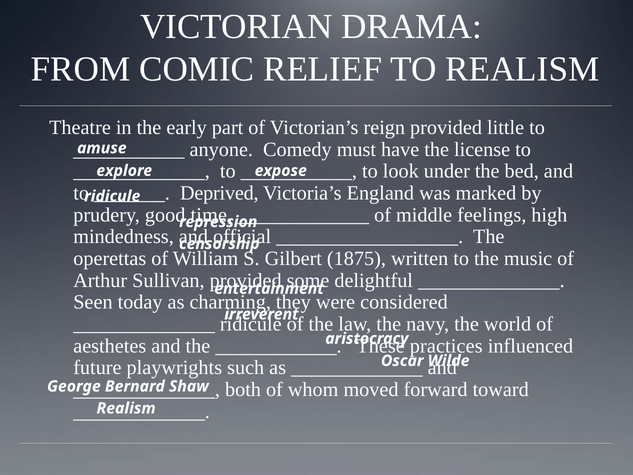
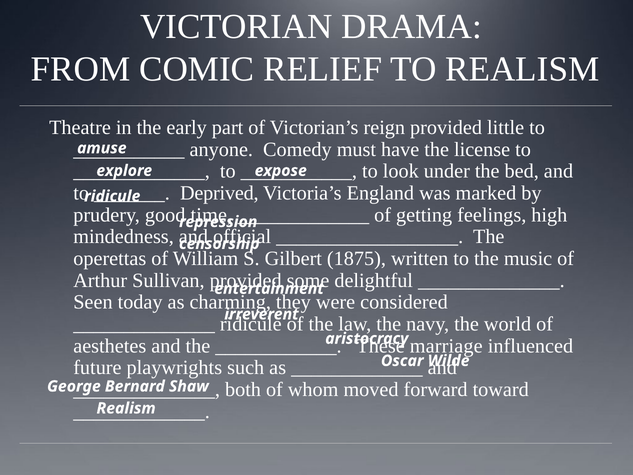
middle: middle -> getting
practices: practices -> marriage
